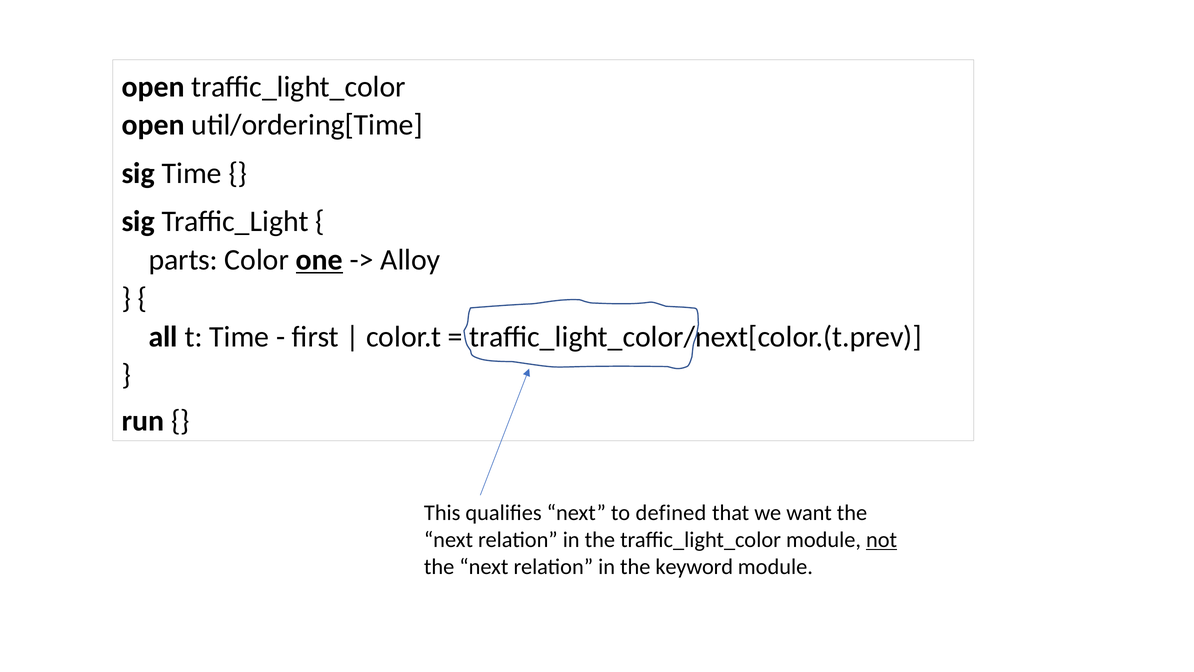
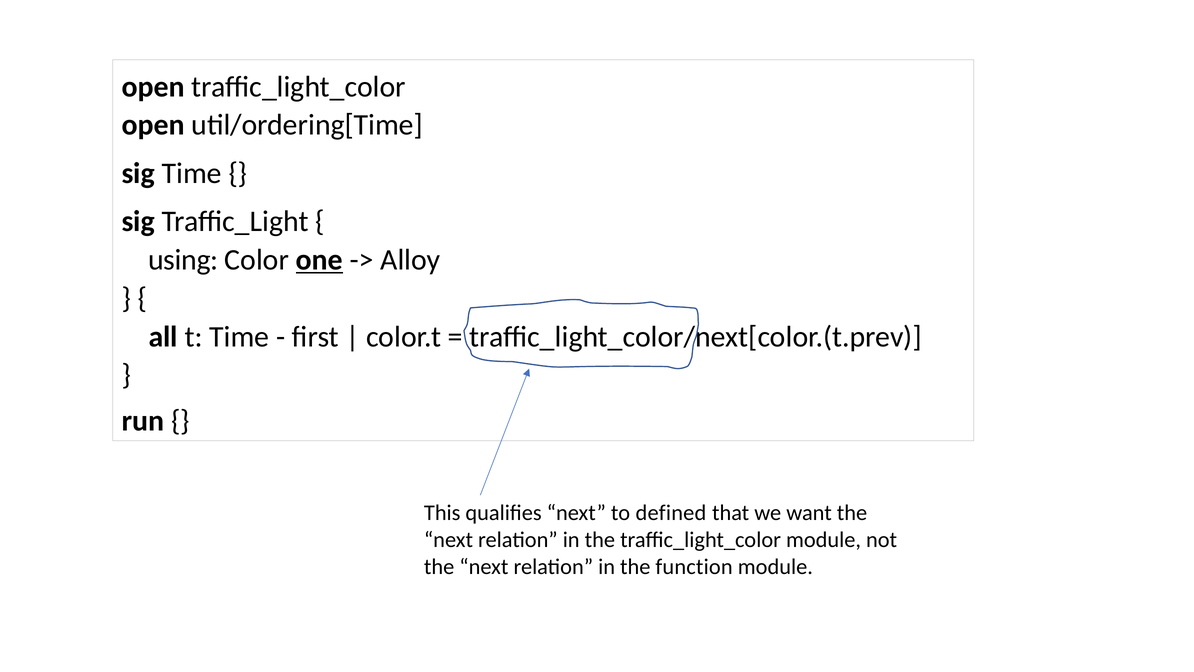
parts: parts -> using
not underline: present -> none
keyword: keyword -> function
